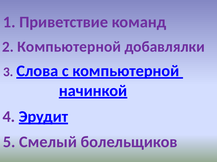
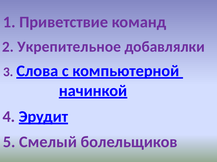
2 Компьютерной: Компьютерной -> Укрепительное
